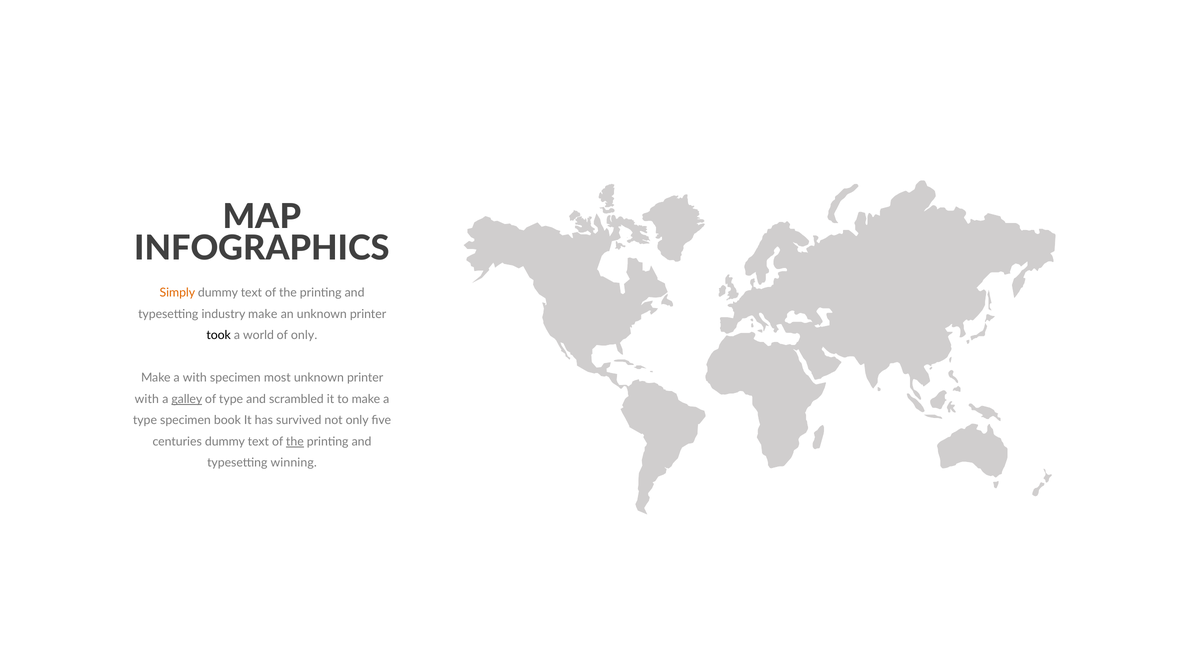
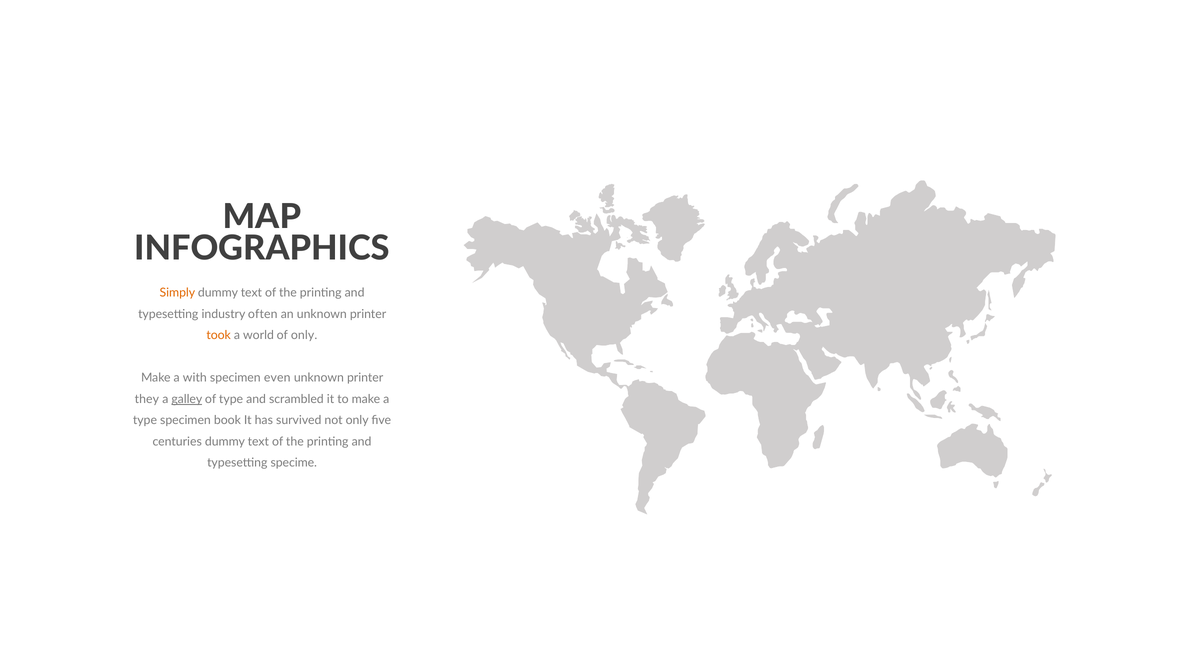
industry make: make -> often
took colour: black -> orange
most: most -> even
with at (147, 399): with -> they
the at (295, 442) underline: present -> none
winning: winning -> specime
